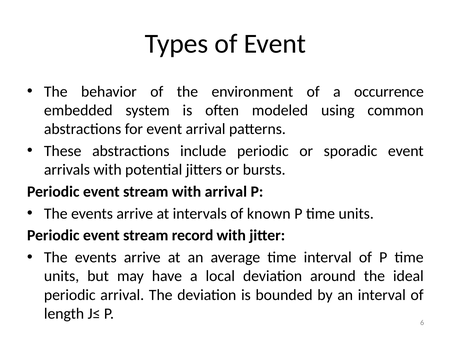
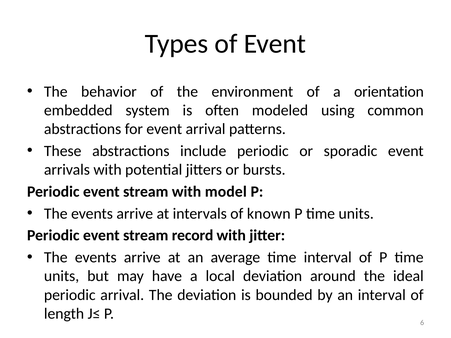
occurrence: occurrence -> orientation
with arrival: arrival -> model
